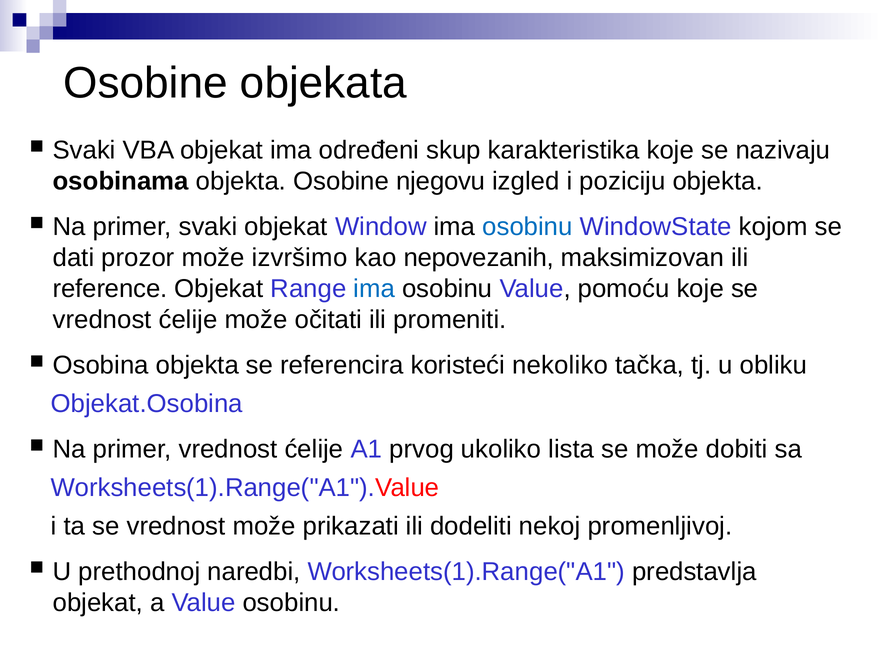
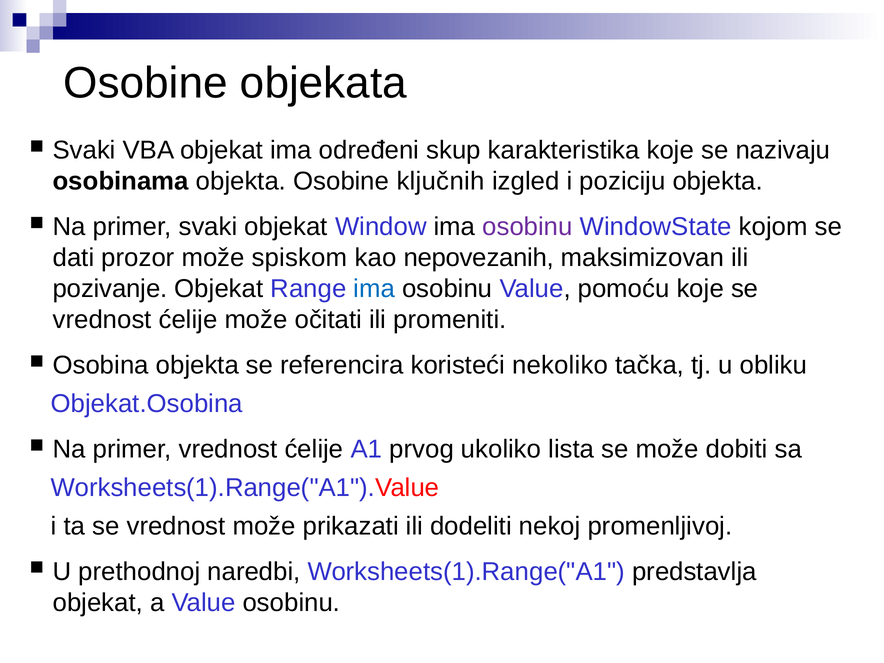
njegovu: njegovu -> ključnih
osobinu at (528, 227) colour: blue -> purple
izvršimo: izvršimo -> spiskom
reference: reference -> pozivanje
